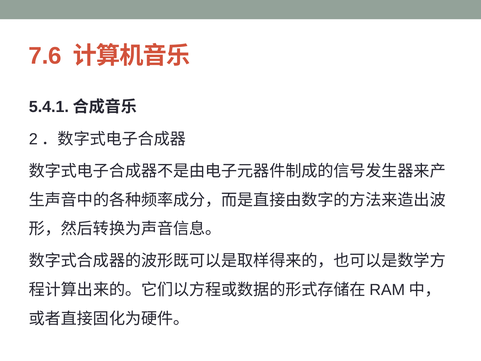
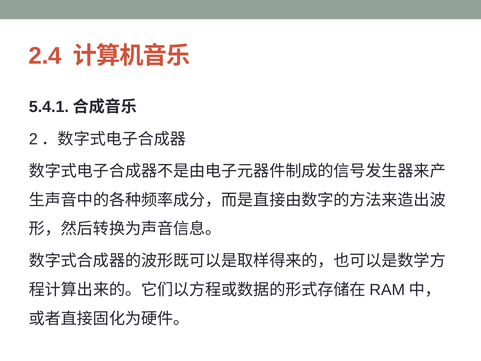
7.6: 7.6 -> 2.4
